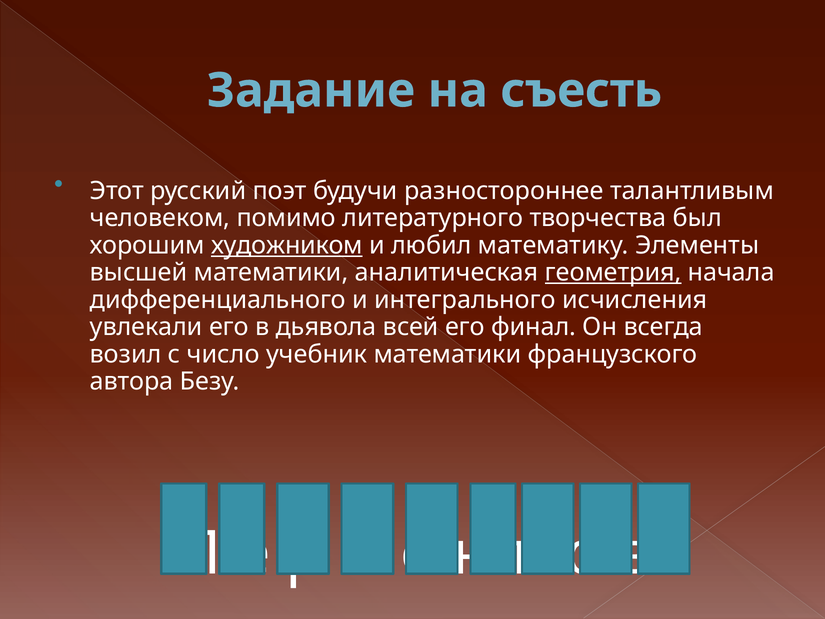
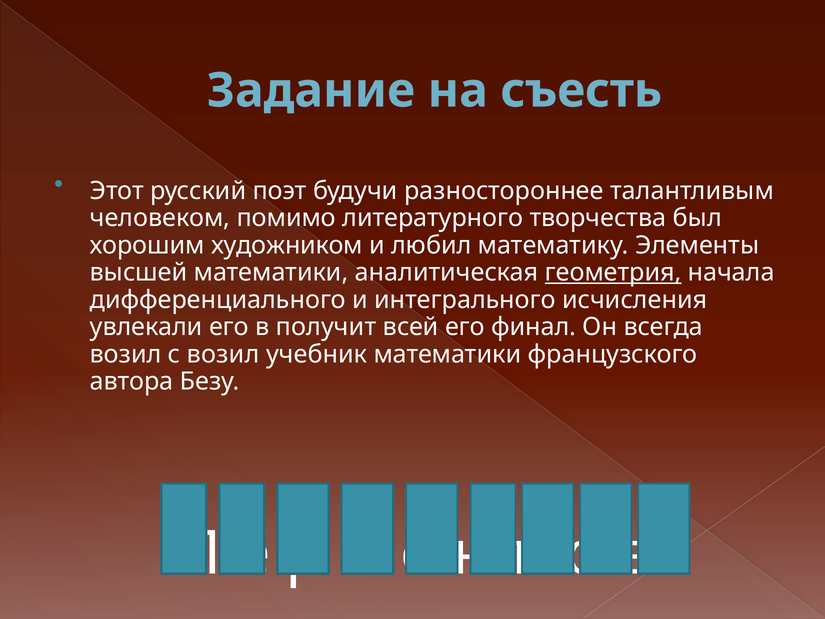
художником underline: present -> none
дьявола: дьявола -> получит
с число: число -> возил
